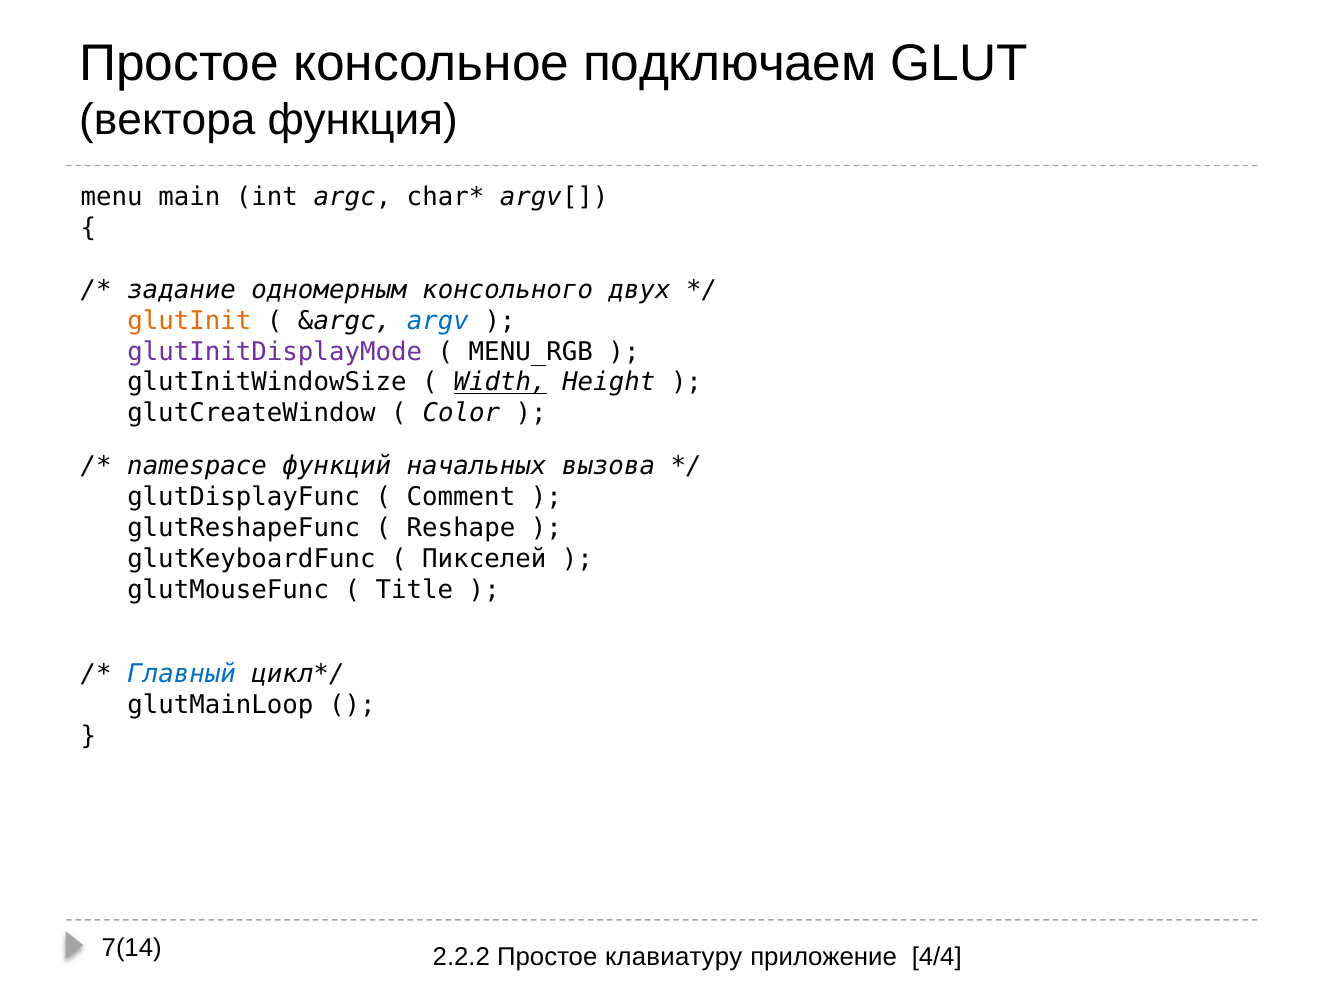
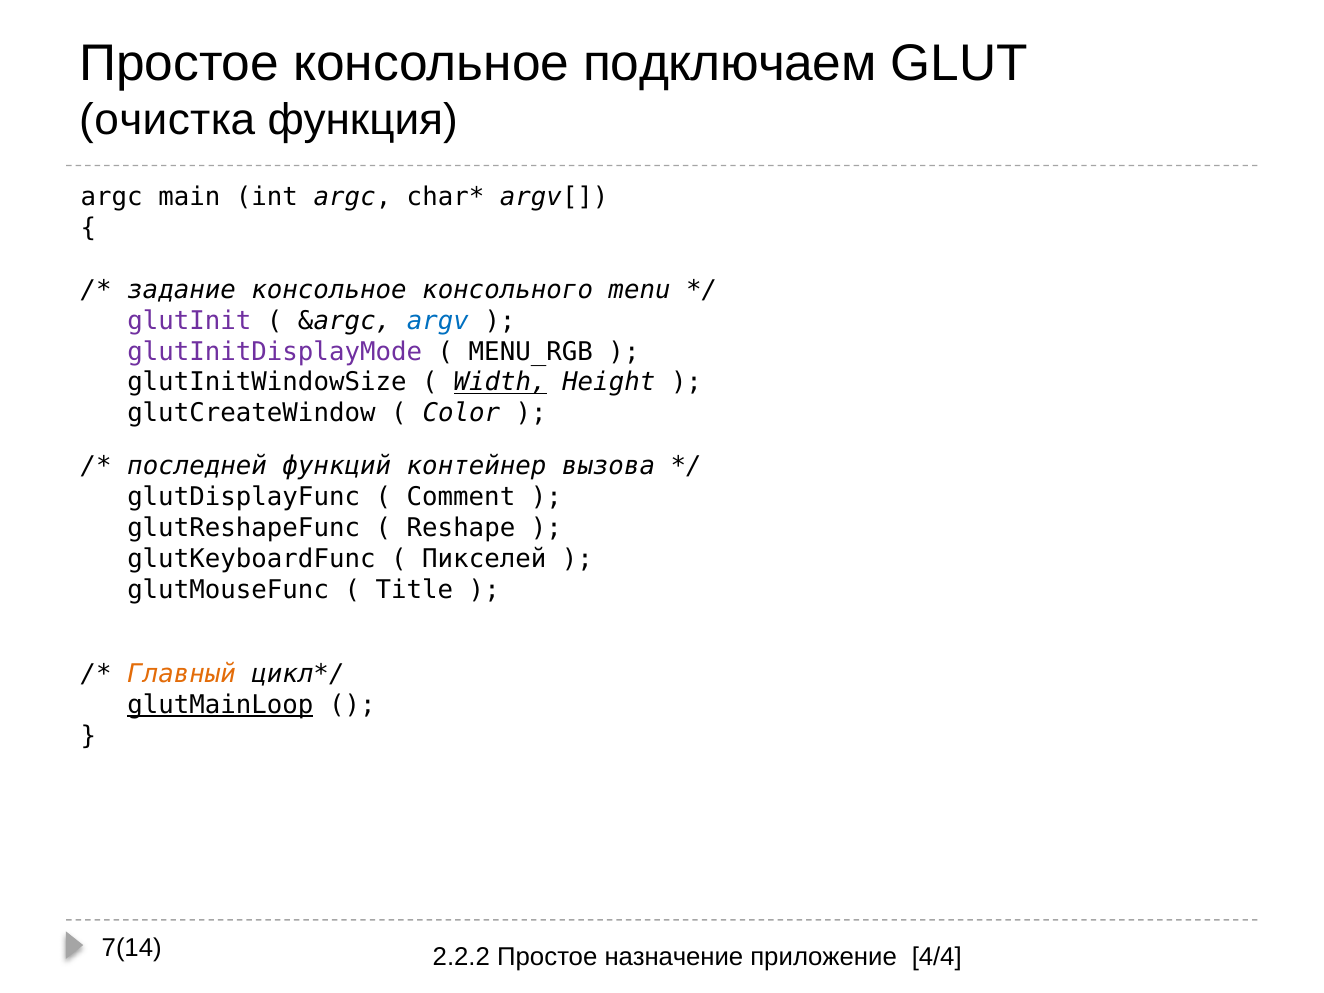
вектора: вектора -> очистка
menu at (112, 197): menu -> argc
задание одномерным: одномерным -> консольное
двух: двух -> menu
glutInit colour: orange -> purple
namespace: namespace -> последней
начальных: начальных -> контейнер
Главный colour: blue -> orange
glutMainLoop underline: none -> present
клавиатуру: клавиатуру -> назначение
